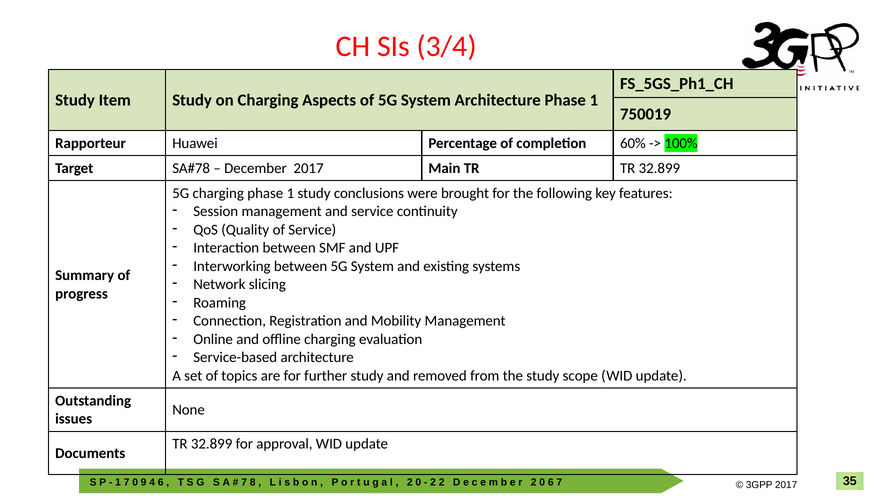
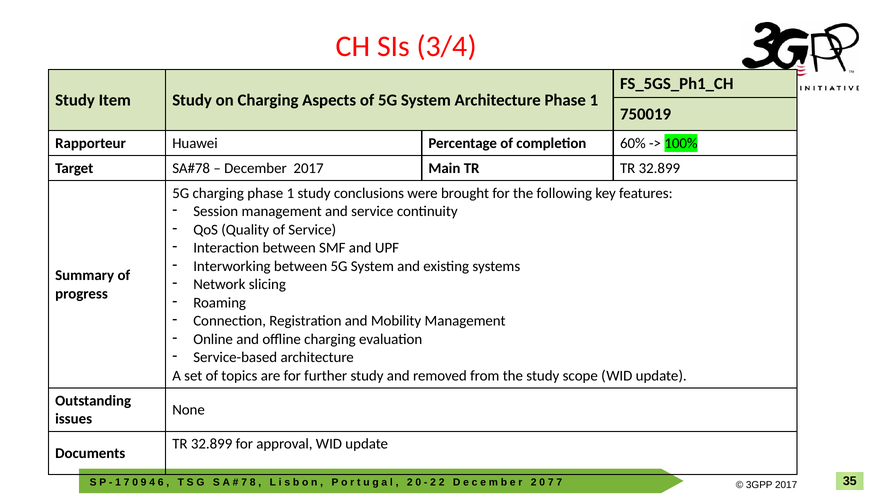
6 at (551, 482): 6 -> 7
